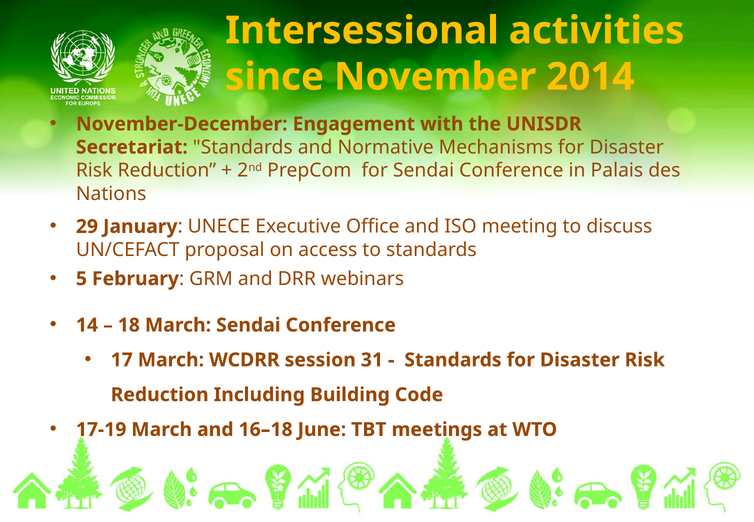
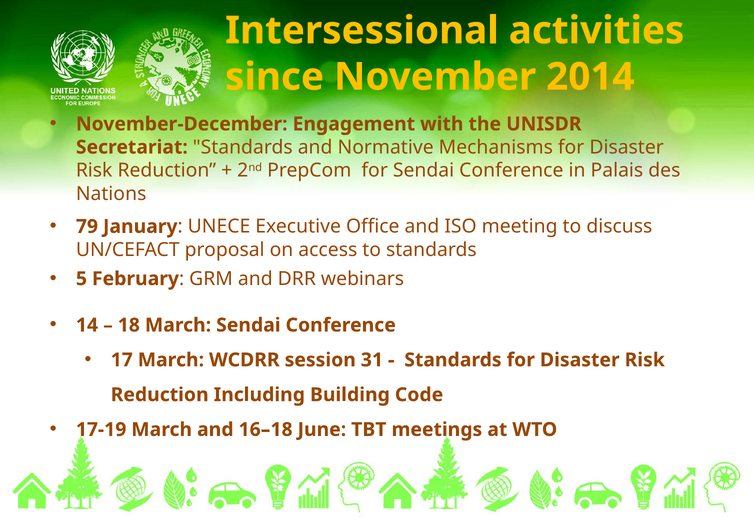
29: 29 -> 79
